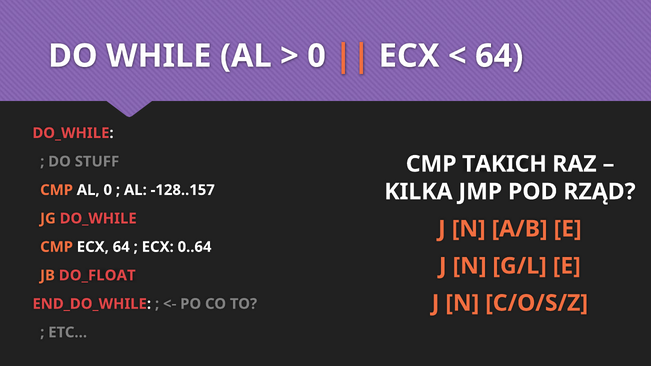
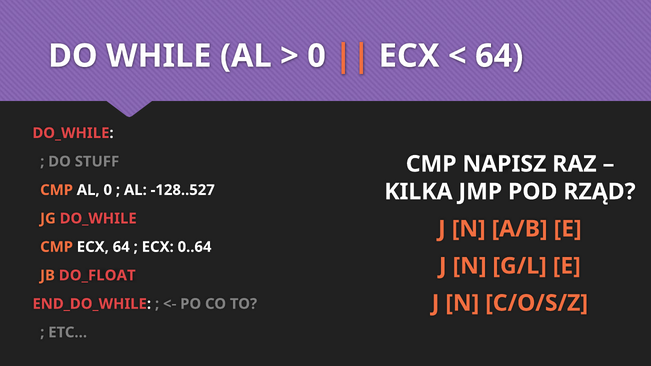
TAKICH: TAKICH -> NAPISZ
-128..157: -128..157 -> -128..527
